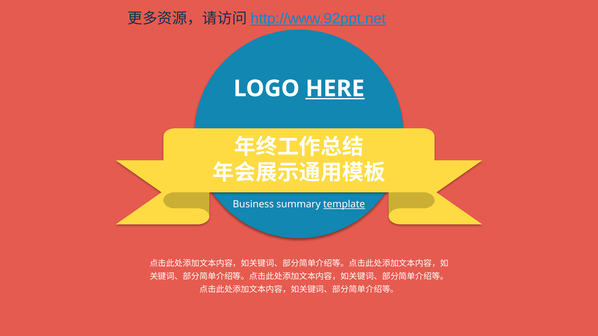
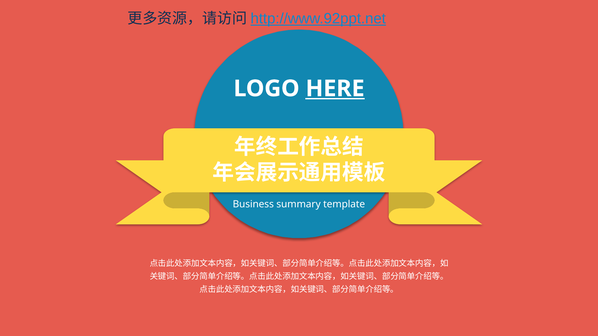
template underline: present -> none
